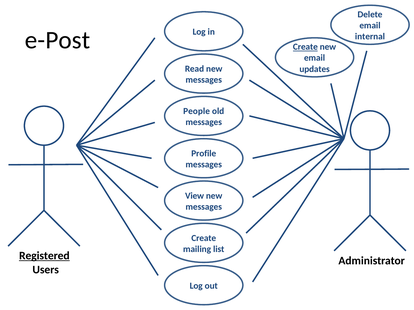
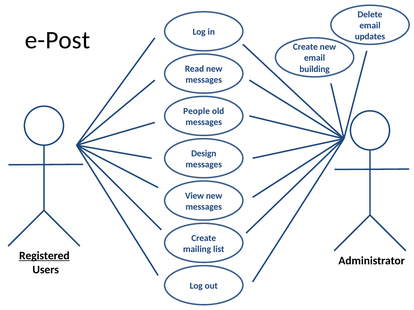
internal: internal -> updates
Create at (305, 47) underline: present -> none
updates: updates -> building
Profile: Profile -> Design
